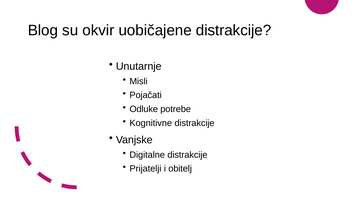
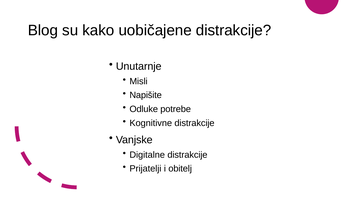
okvir: okvir -> kako
Pojačati: Pojačati -> Napišite
